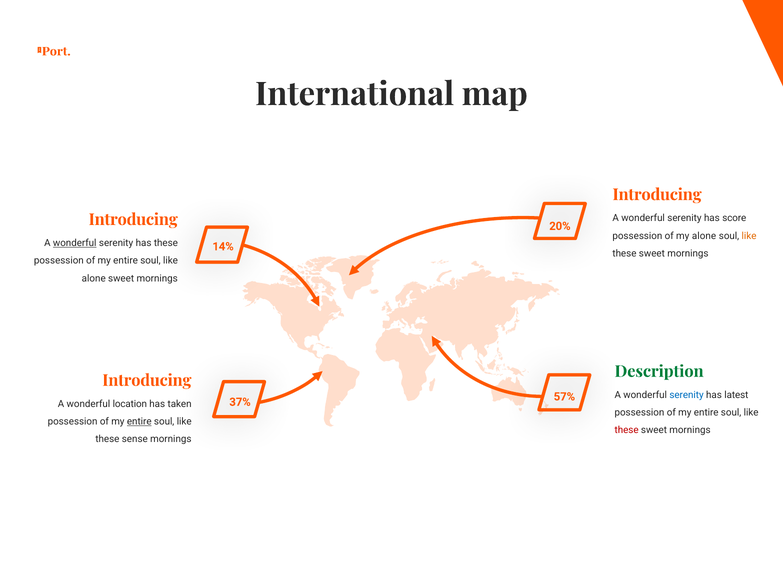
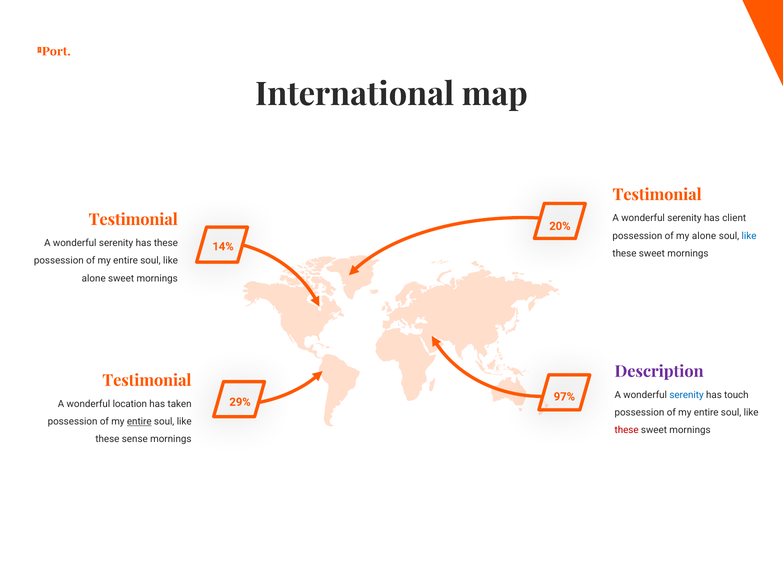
Introducing at (657, 195): Introducing -> Testimonial
Introducing at (133, 220): Introducing -> Testimonial
score: score -> client
like at (749, 236) colour: orange -> blue
wonderful at (75, 243) underline: present -> none
Description colour: green -> purple
Introducing at (147, 381): Introducing -> Testimonial
latest: latest -> touch
57%: 57% -> 97%
37%: 37% -> 29%
